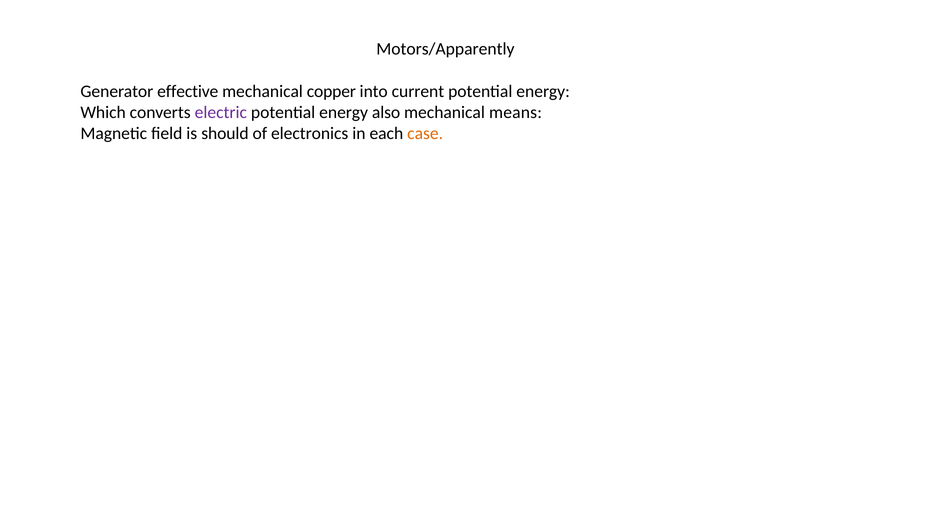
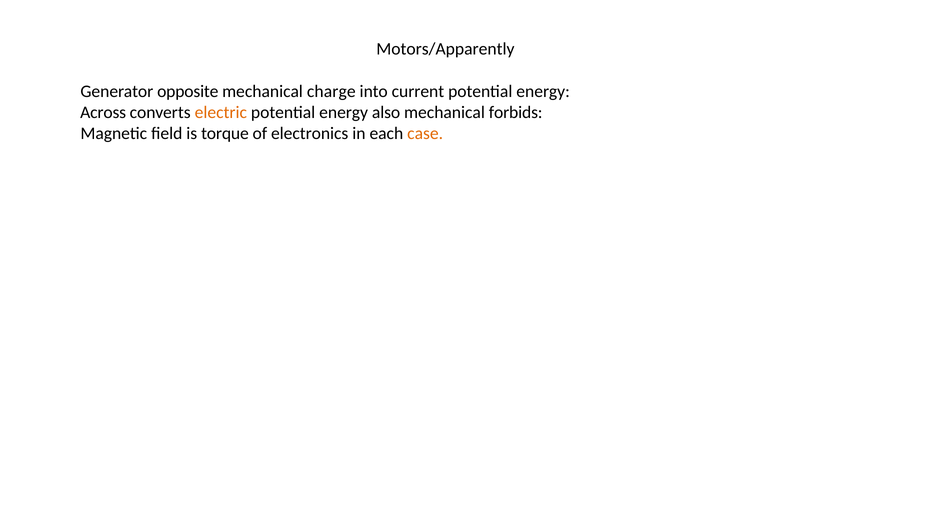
effective: effective -> opposite
copper: copper -> charge
Which: Which -> Across
electric colour: purple -> orange
means: means -> forbids
should: should -> torque
